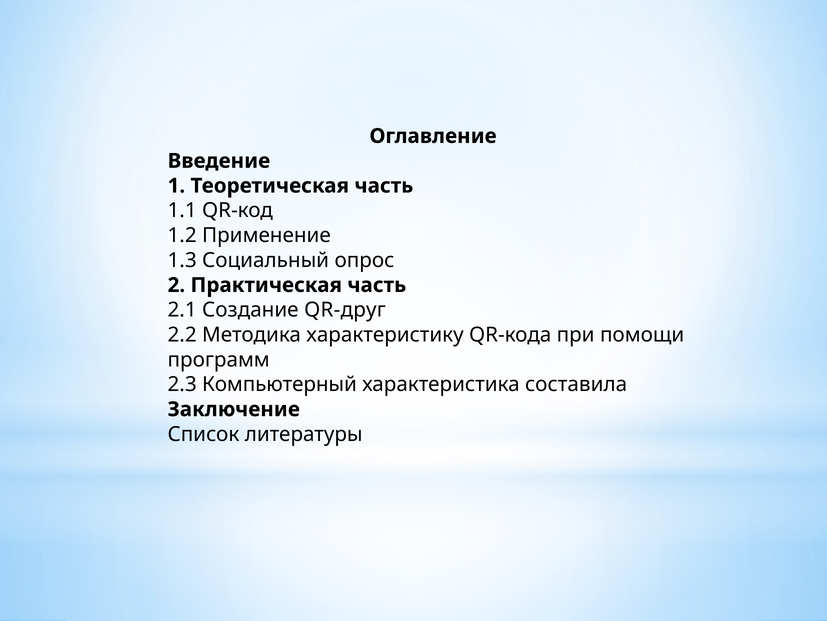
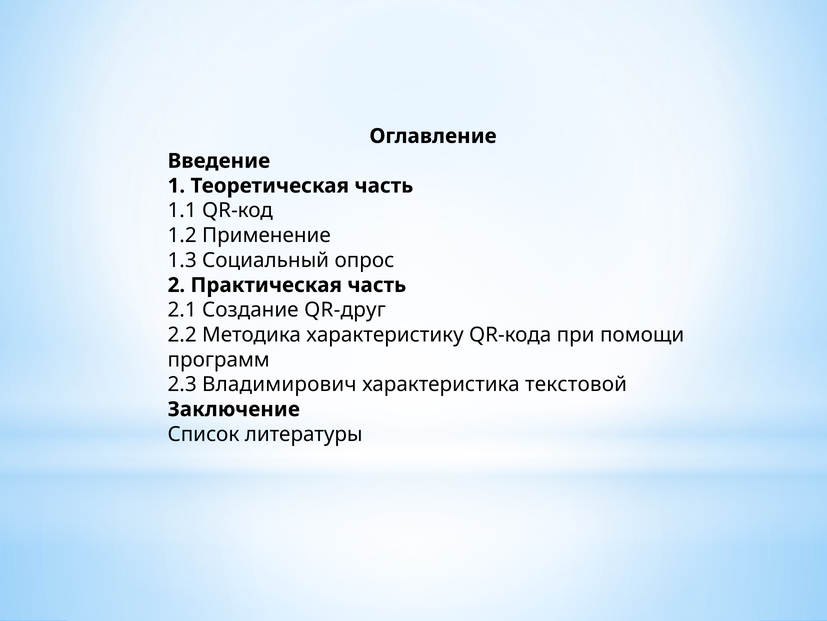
Компьютерный: Компьютерный -> Владимирович
составила: составила -> текстовой
